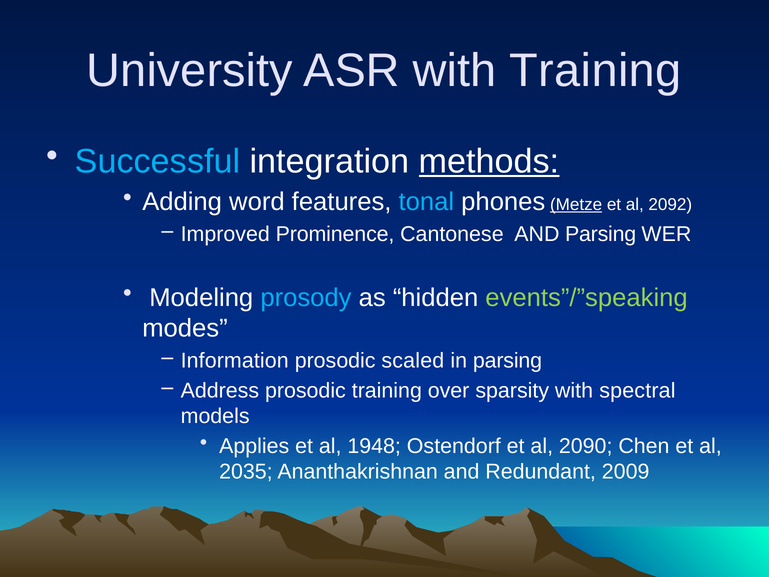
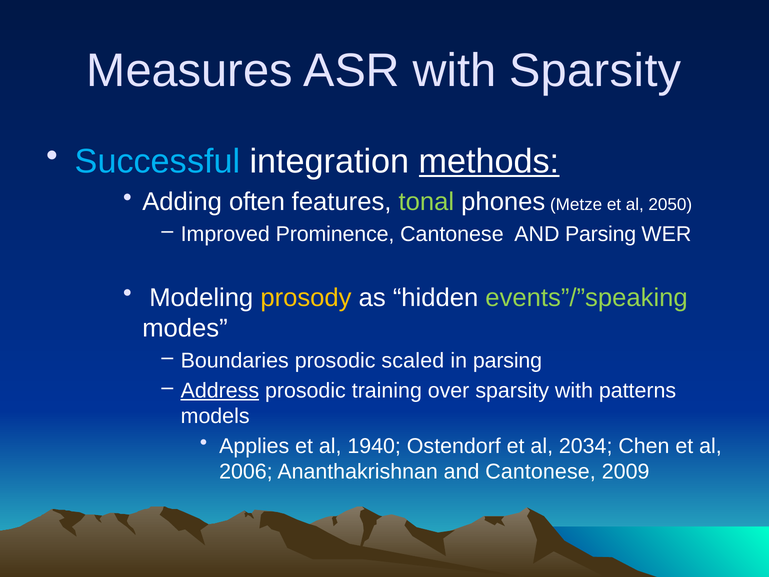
University: University -> Measures
with Training: Training -> Sparsity
word: word -> often
tonal colour: light blue -> light green
Metze underline: present -> none
2092: 2092 -> 2050
prosody colour: light blue -> yellow
Information: Information -> Boundaries
Address underline: none -> present
spectral: spectral -> patterns
1948: 1948 -> 1940
2090: 2090 -> 2034
2035: 2035 -> 2006
and Redundant: Redundant -> Cantonese
